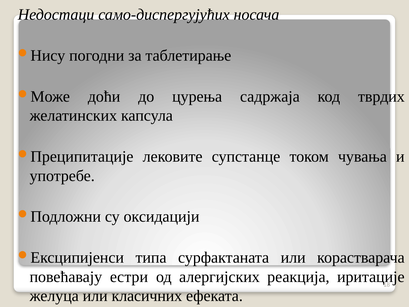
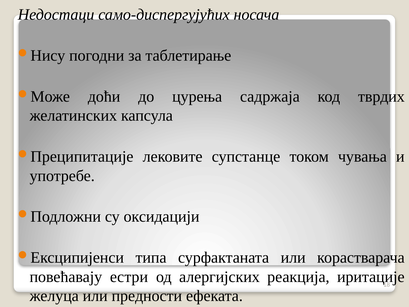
класичних: класичних -> предности
